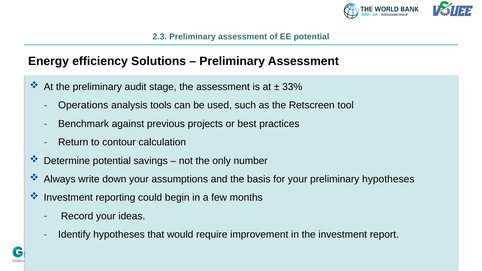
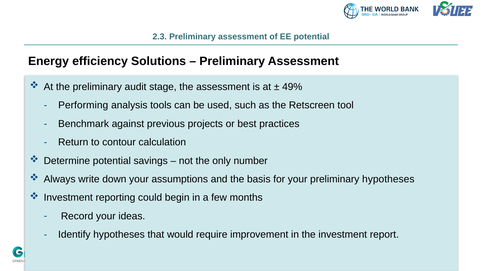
33%: 33% -> 49%
Operations: Operations -> Performing
